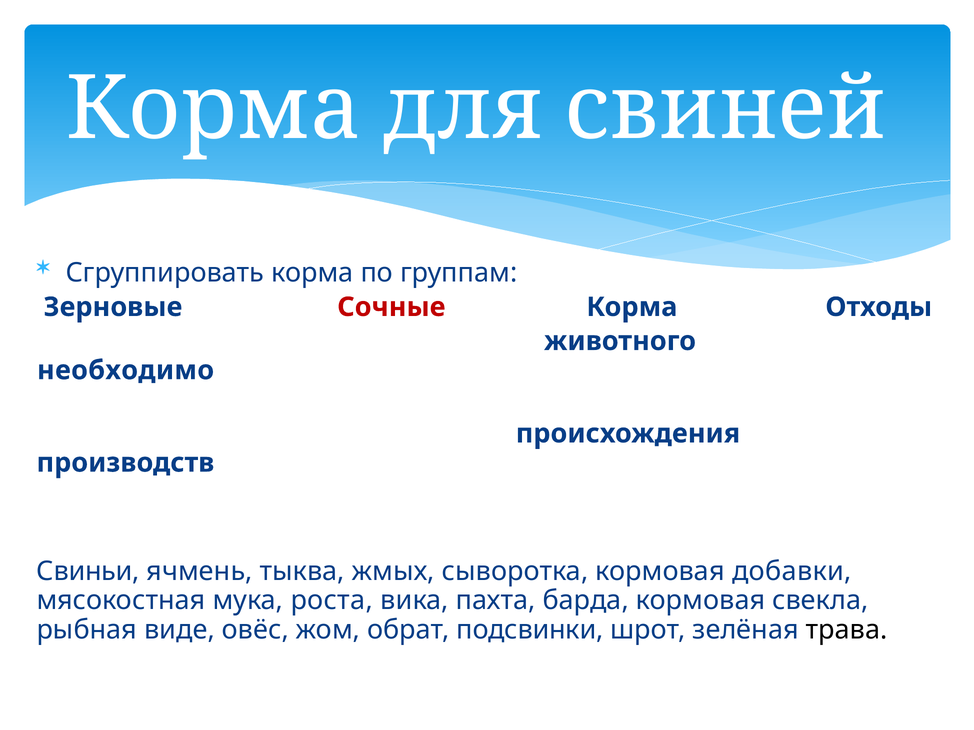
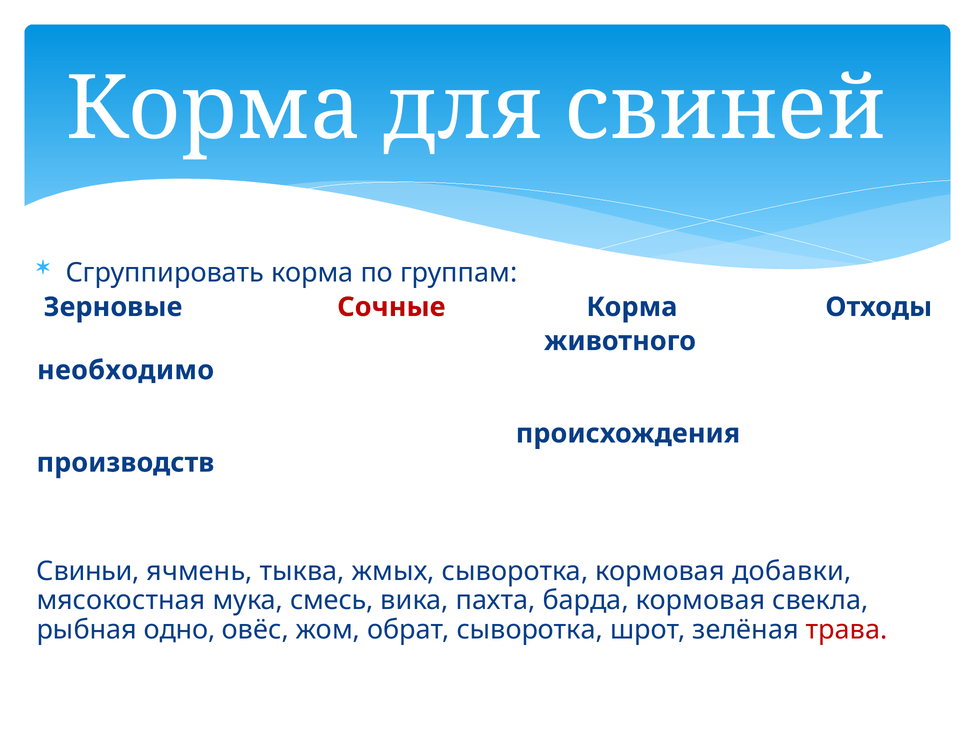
роста: роста -> смесь
виде: виде -> одно
обрат подсвинки: подсвинки -> сыворотка
трава colour: black -> red
